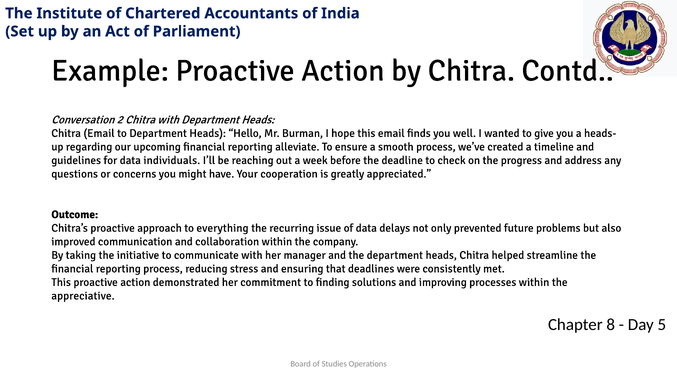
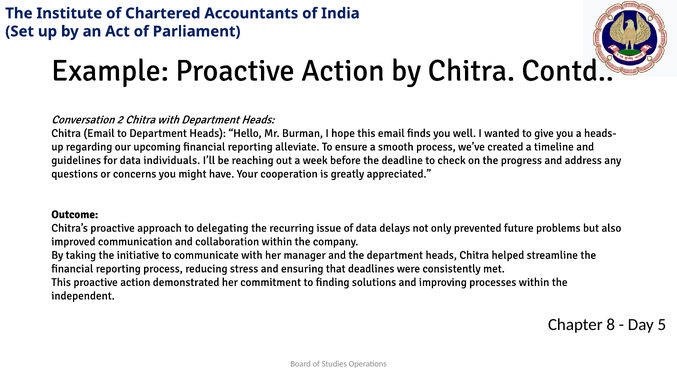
everything: everything -> delegating
appreciative: appreciative -> independent
